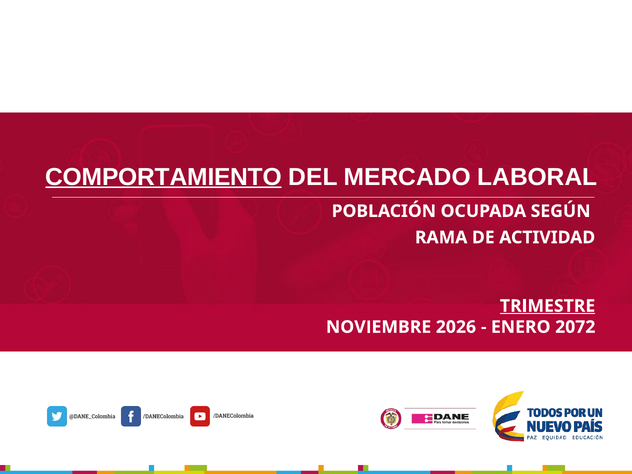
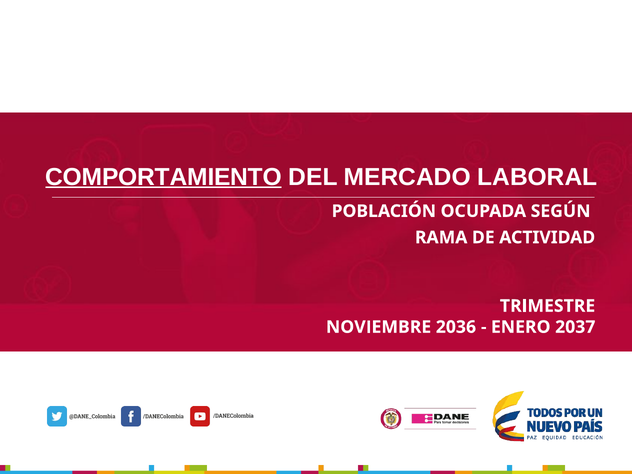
TRIMESTRE underline: present -> none
2026: 2026 -> 2036
2072: 2072 -> 2037
